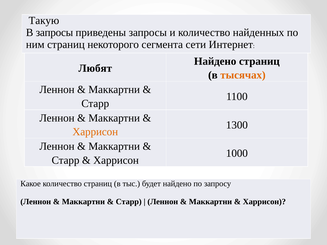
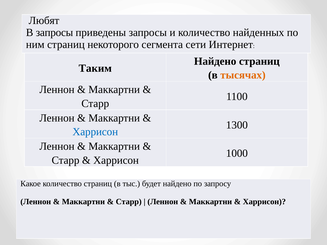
Такую: Такую -> Любят
Любят: Любят -> Таким
Харрисон at (95, 132) colour: orange -> blue
